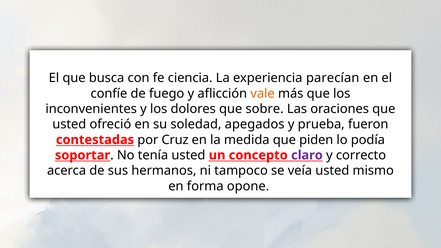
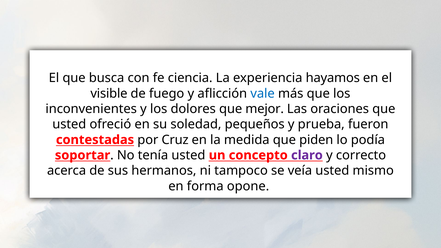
parecían: parecían -> hayamos
confíe: confíe -> visible
vale colour: orange -> blue
sobre: sobre -> mejor
apegados: apegados -> pequeños
